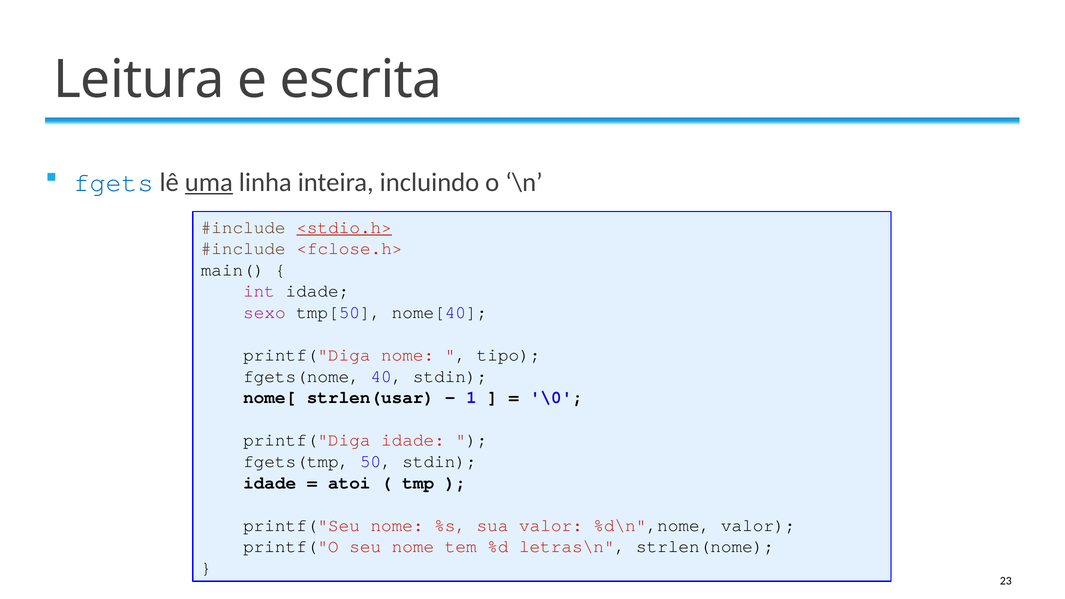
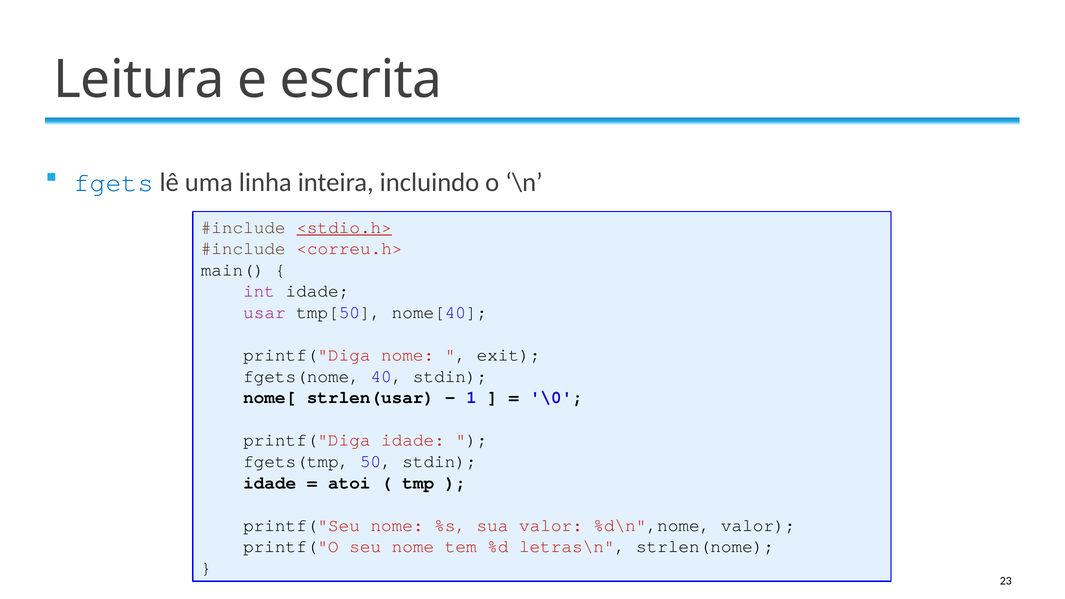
uma underline: present -> none
<fclose.h>: <fclose.h> -> <correu.h>
sexo: sexo -> usar
tipo: tipo -> exit
